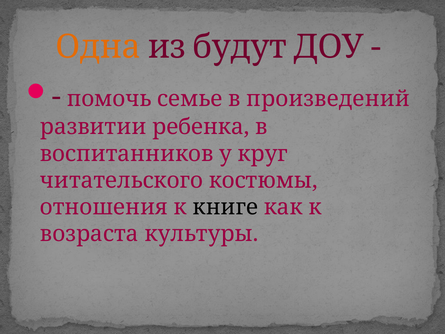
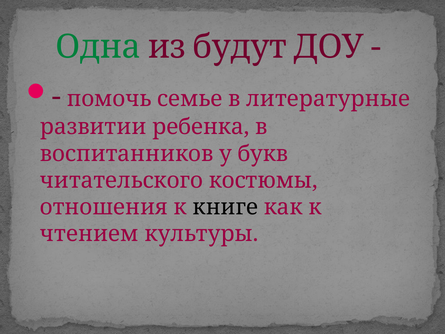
Одна colour: orange -> green
произведений: произведений -> литературные
круг: круг -> букв
возраста: возраста -> чтением
